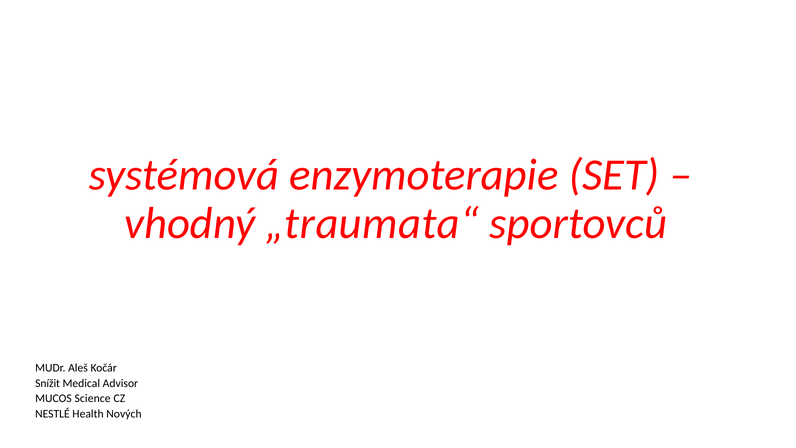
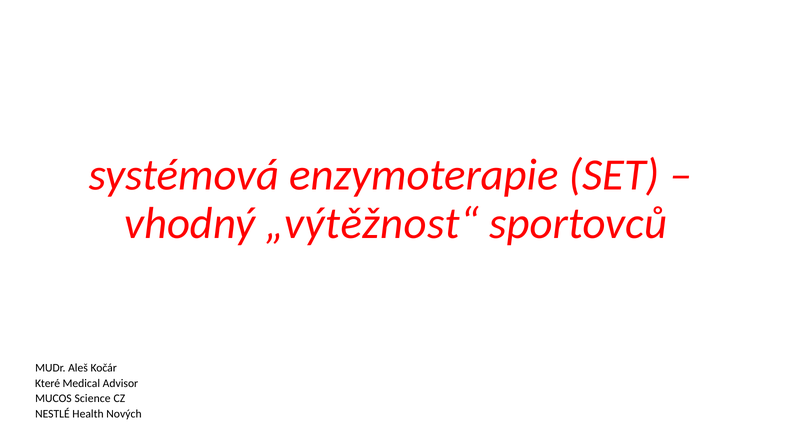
„traumata“: „traumata“ -> „výtěžnost“
Snížit: Snížit -> Které
